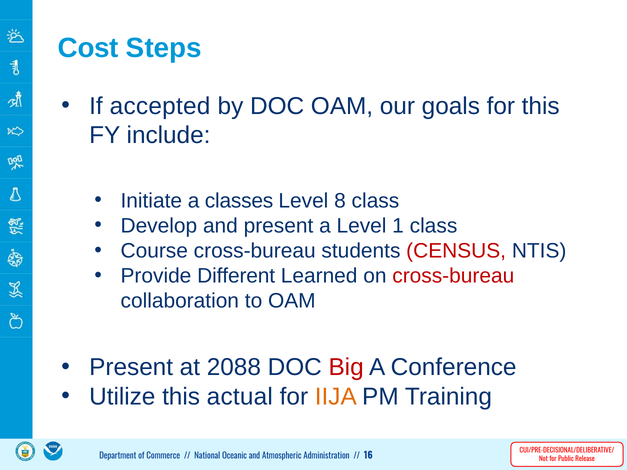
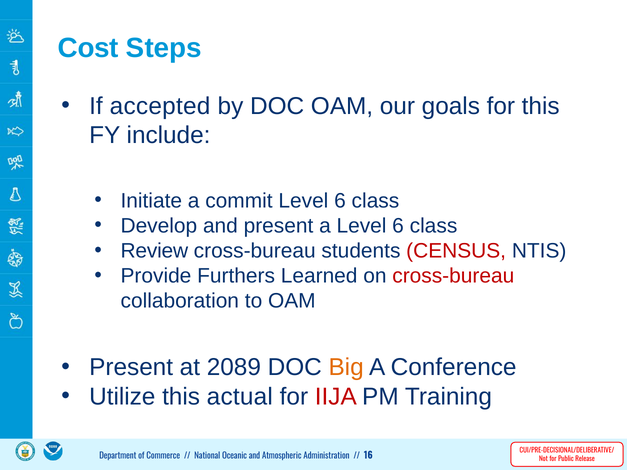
classes: classes -> commit
8 at (340, 201): 8 -> 6
a Level 1: 1 -> 6
Course: Course -> Review
Different: Different -> Furthers
2088: 2088 -> 2089
Big colour: red -> orange
IIJA colour: orange -> red
